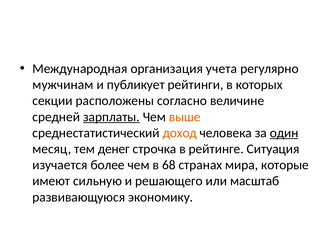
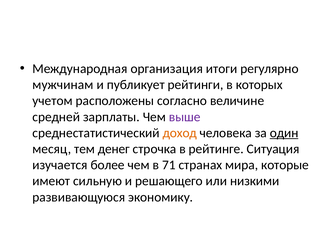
учета: учета -> итоги
секции: секции -> учетом
зарплаты underline: present -> none
выше colour: orange -> purple
68: 68 -> 71
масштаб: масштаб -> низкими
